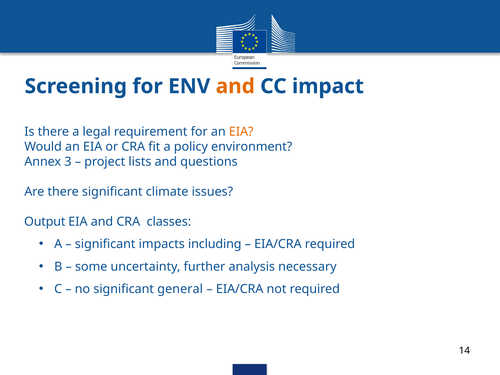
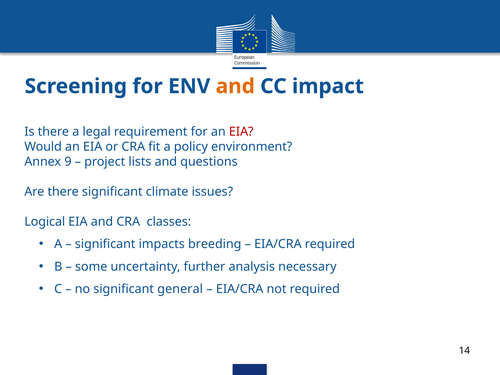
EIA at (241, 132) colour: orange -> red
3: 3 -> 9
Output: Output -> Logical
including: including -> breeding
